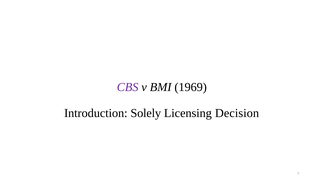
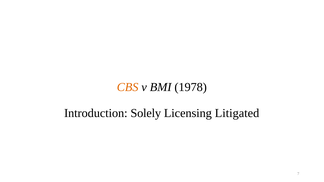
CBS colour: purple -> orange
1969: 1969 -> 1978
Decision: Decision -> Litigated
